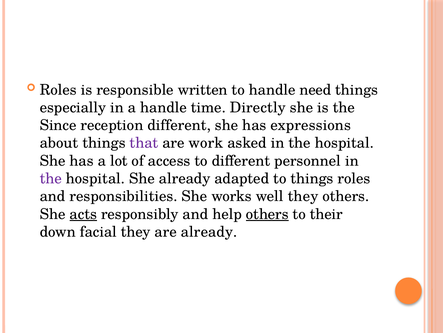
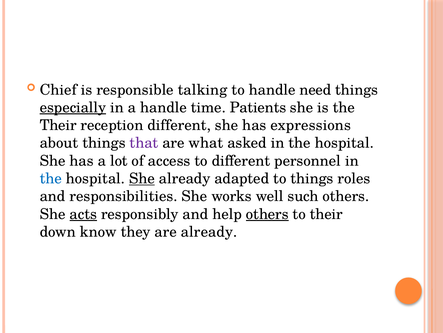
Roles at (58, 90): Roles -> Chief
written: written -> talking
especially underline: none -> present
Directly: Directly -> Patients
Since at (58, 125): Since -> Their
work: work -> what
the at (51, 178) colour: purple -> blue
She at (142, 178) underline: none -> present
well they: they -> such
facial: facial -> know
